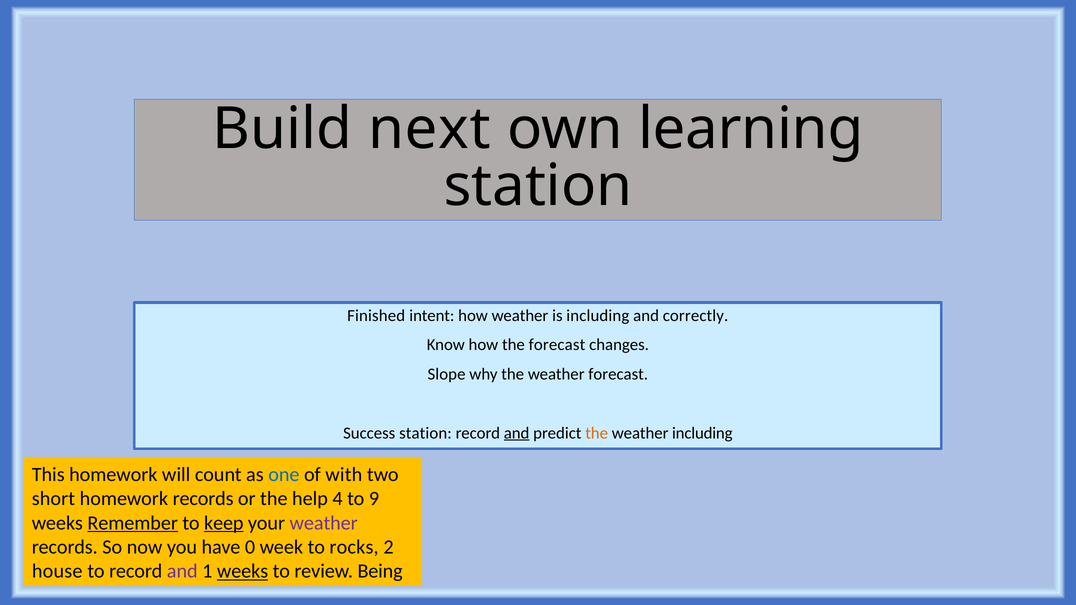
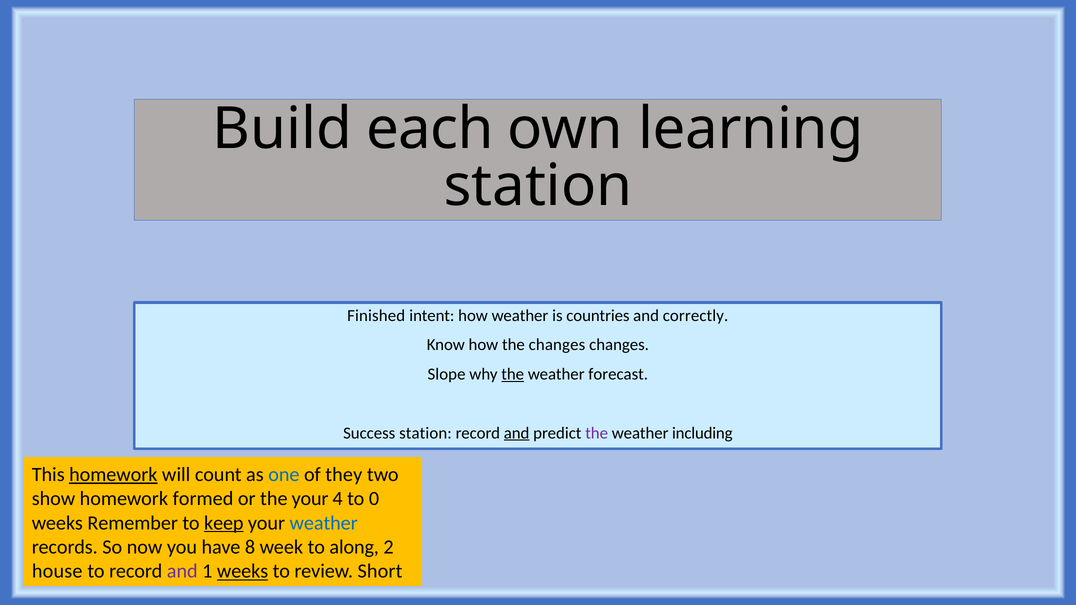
next: next -> each
is including: including -> countries
the forecast: forecast -> changes
the at (513, 374) underline: none -> present
the at (597, 433) colour: orange -> purple
homework at (113, 475) underline: none -> present
with: with -> they
short: short -> show
homework records: records -> formed
the help: help -> your
9: 9 -> 0
Remember underline: present -> none
weather at (324, 523) colour: purple -> blue
0: 0 -> 8
rocks: rocks -> along
Being: Being -> Short
